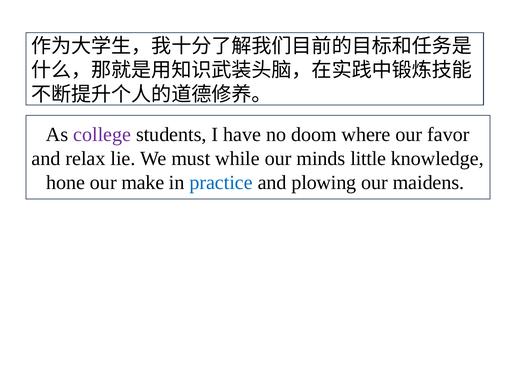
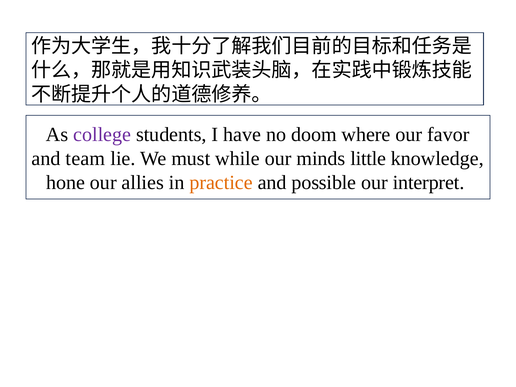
relax: relax -> team
make: make -> allies
practice colour: blue -> orange
plowing: plowing -> possible
maidens: maidens -> interpret
